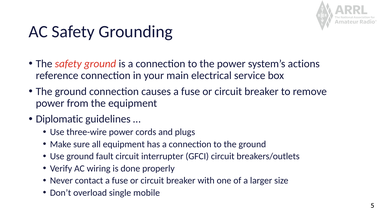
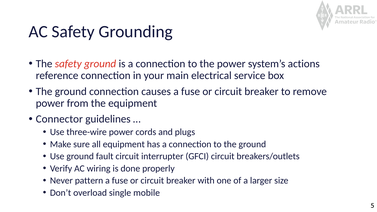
Diplomatic: Diplomatic -> Connector
contact: contact -> pattern
